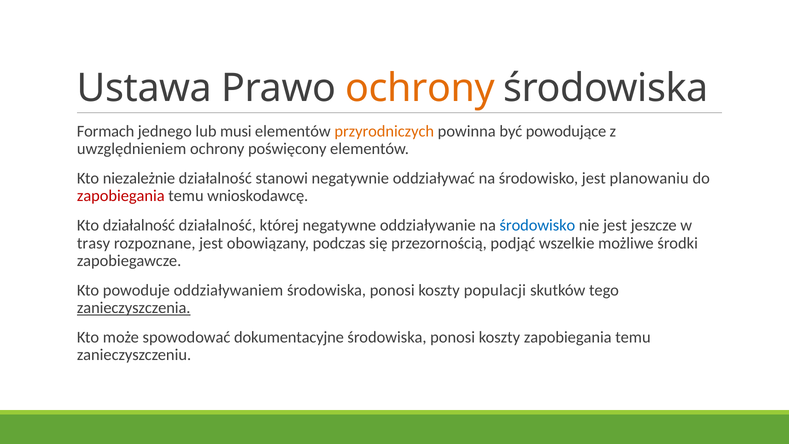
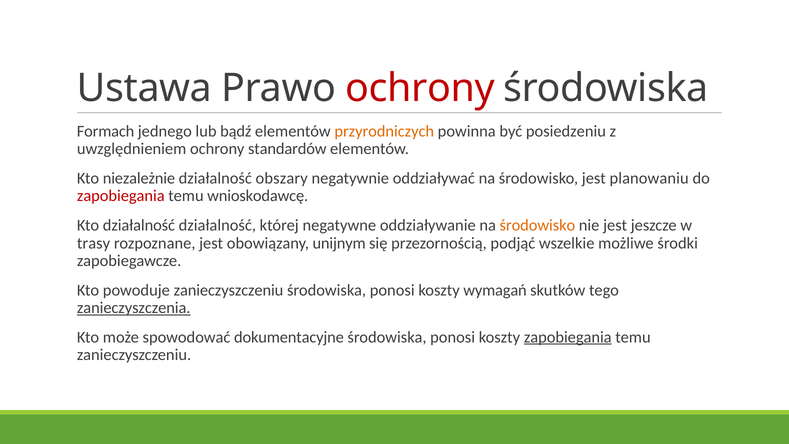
ochrony at (420, 88) colour: orange -> red
musi: musi -> bądź
powodujące: powodujące -> posiedzeniu
poświęcony: poświęcony -> standardów
stanowi: stanowi -> obszary
środowisko at (537, 225) colour: blue -> orange
podczas: podczas -> unijnym
powoduje oddziaływaniem: oddziaływaniem -> zanieczyszczeniu
populacji: populacji -> wymagań
zapobiegania at (568, 337) underline: none -> present
